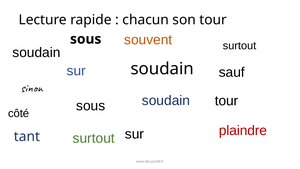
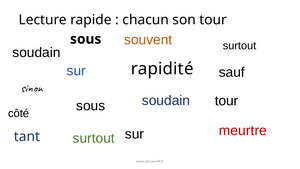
soudain at (162, 69): soudain -> rapidité
plaindre: plaindre -> meurtre
